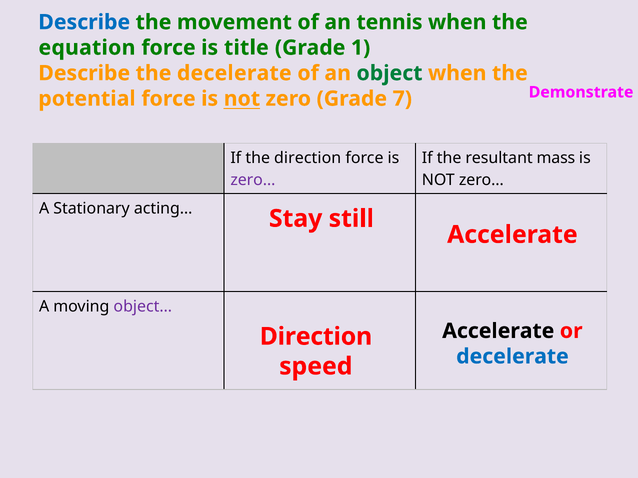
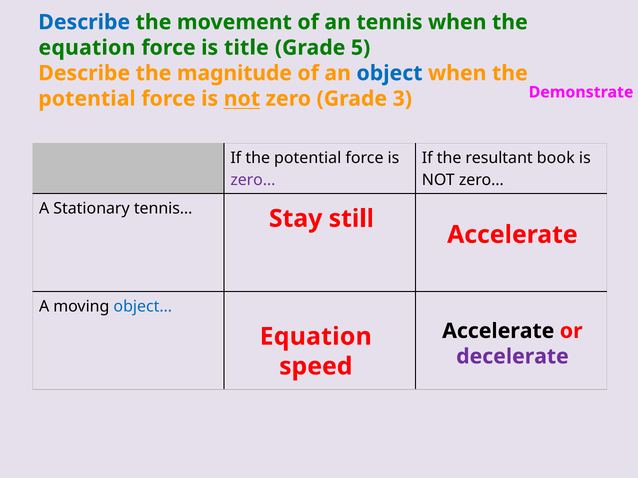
1: 1 -> 5
the decelerate: decelerate -> magnitude
object colour: green -> blue
7: 7 -> 3
If the direction: direction -> potential
mass: mass -> book
acting…: acting… -> tennis…
object… colour: purple -> blue
Direction at (316, 337): Direction -> Equation
decelerate at (512, 357) colour: blue -> purple
